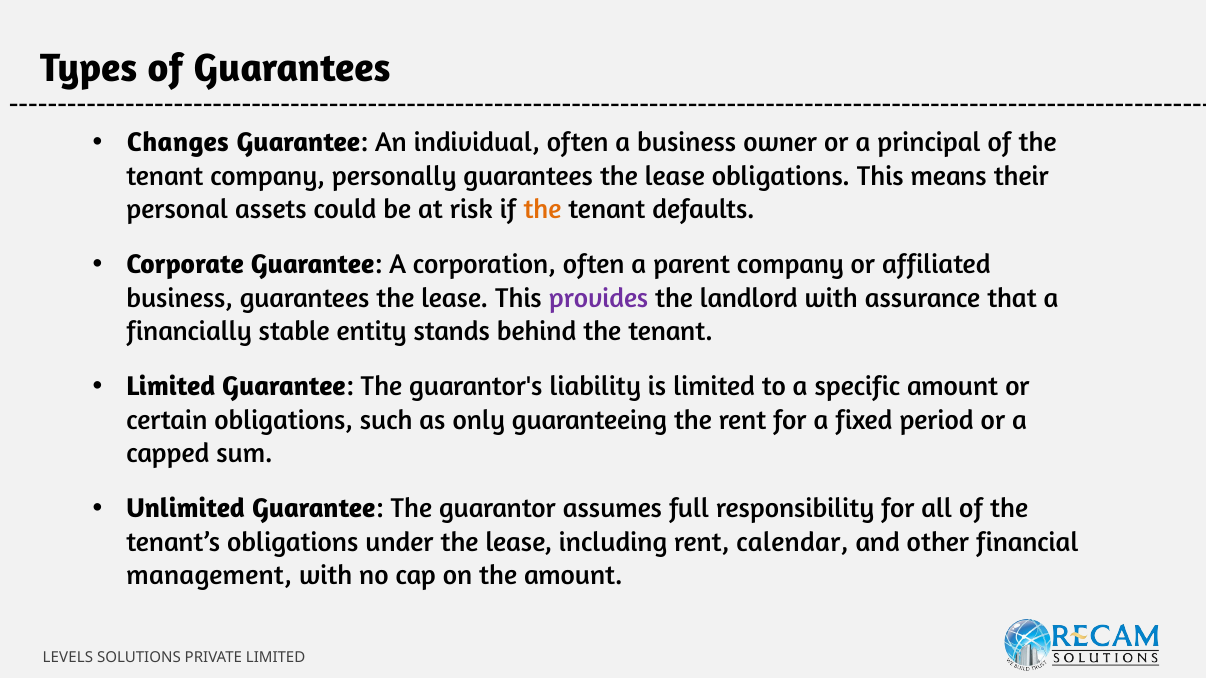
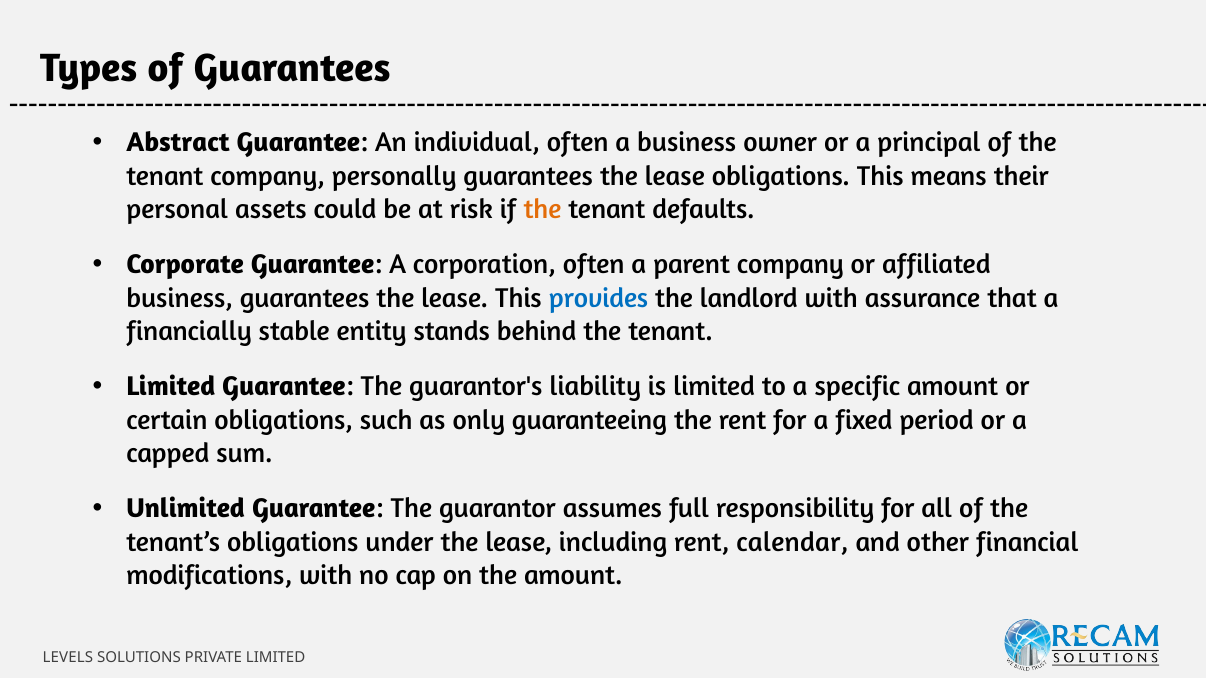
Changes: Changes -> Abstract
provides colour: purple -> blue
management: management -> modifications
